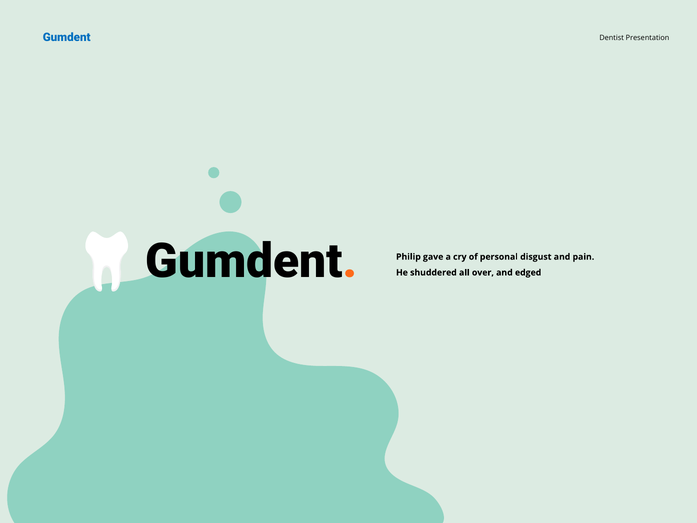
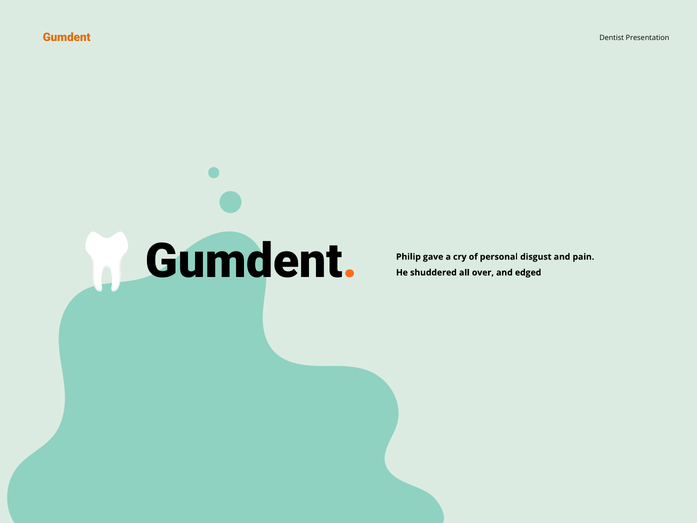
Gumdent at (67, 37) colour: blue -> orange
